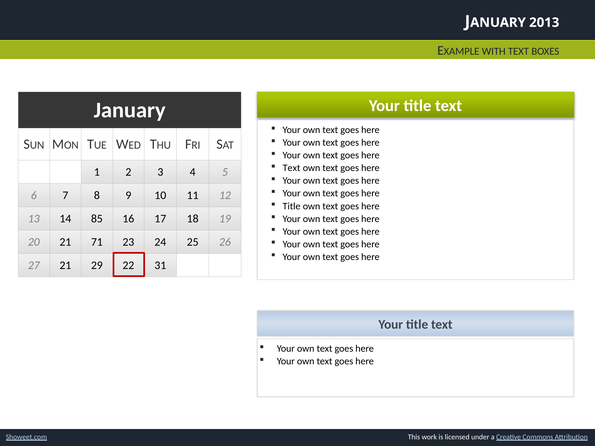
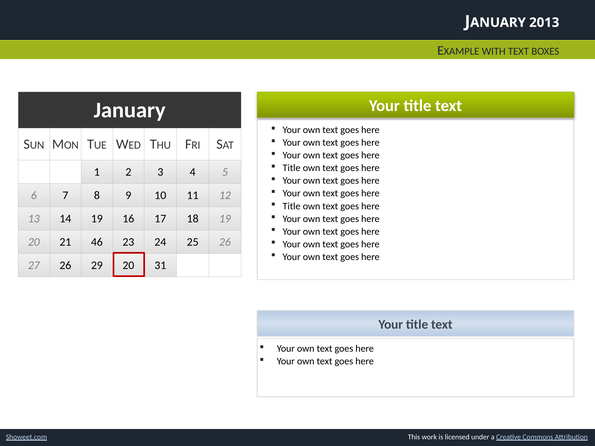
Text at (292, 168): Text -> Title
14 85: 85 -> 19
71: 71 -> 46
27 21: 21 -> 26
29 22: 22 -> 20
